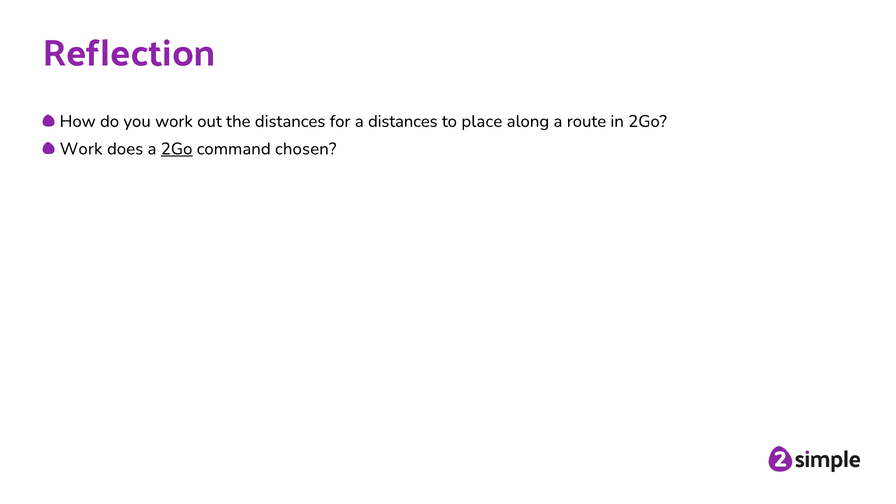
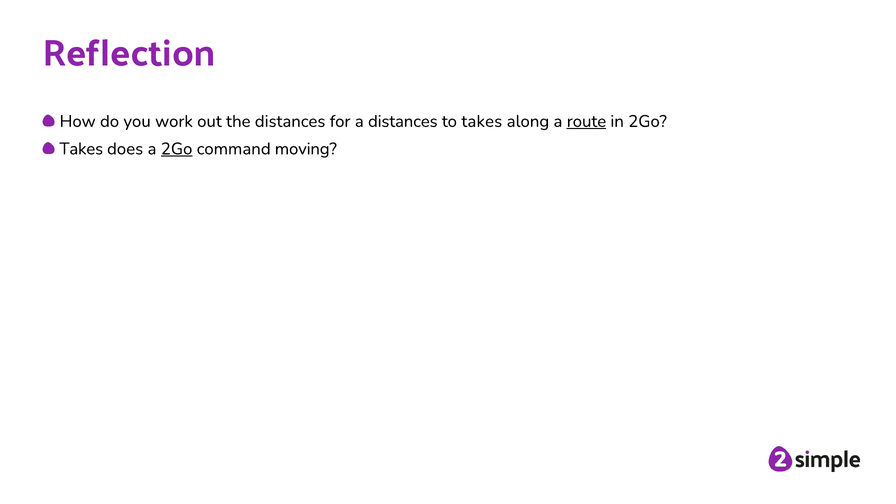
to place: place -> takes
route underline: none -> present
Work at (81, 149): Work -> Takes
chosen: chosen -> moving
